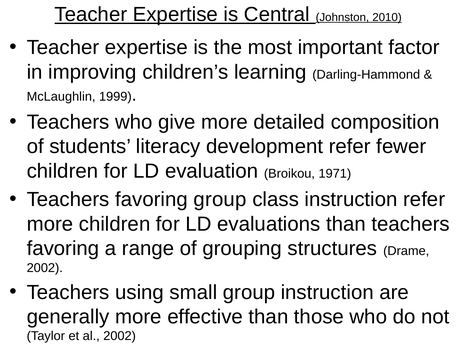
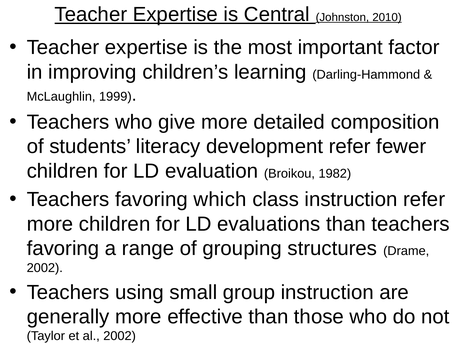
1971: 1971 -> 1982
favoring group: group -> which
